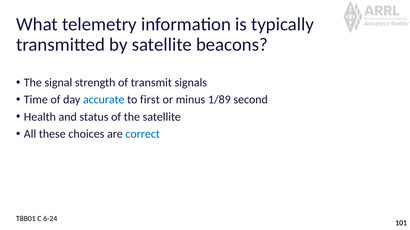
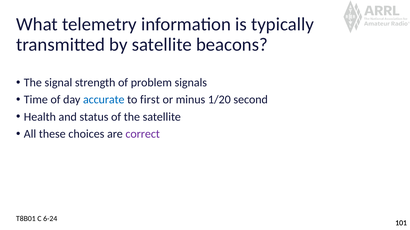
transmit: transmit -> problem
1/89: 1/89 -> 1/20
correct colour: blue -> purple
